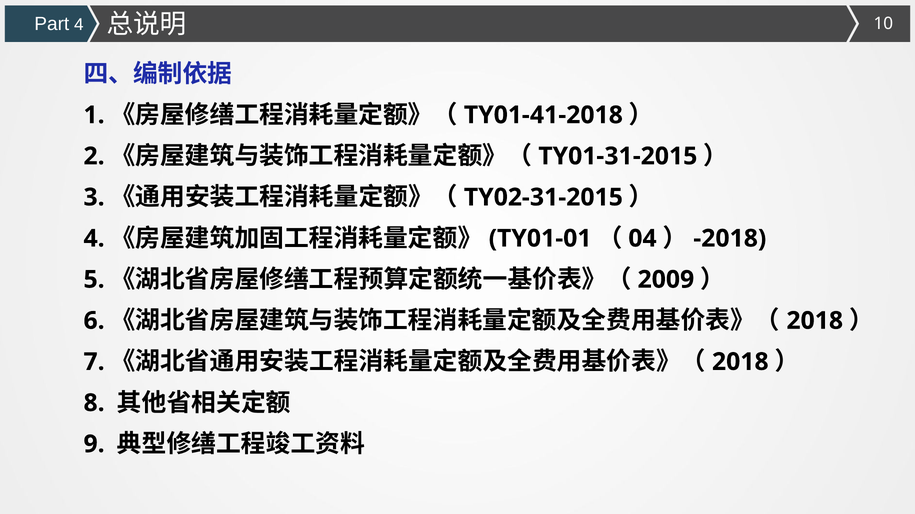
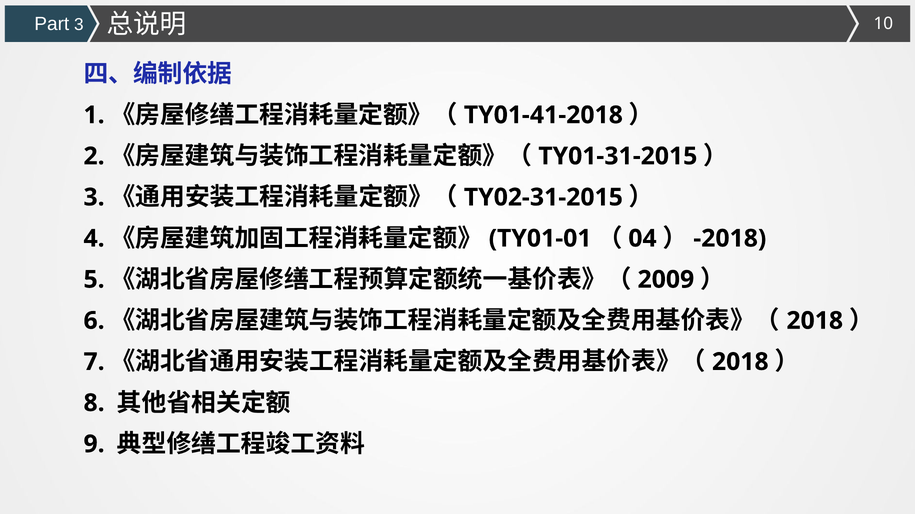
Part 4: 4 -> 3
